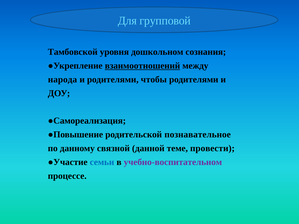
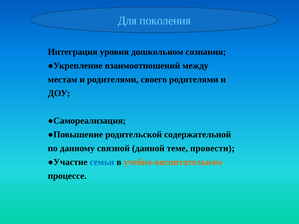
групповой: групповой -> поколения
Тамбовской: Тамбовской -> Интеграция
взаимоотношений underline: present -> none
народа: народа -> местам
чтобы: чтобы -> своего
познавательное: познавательное -> содержательной
учебно-воспитательном colour: purple -> orange
